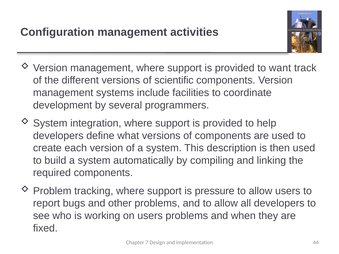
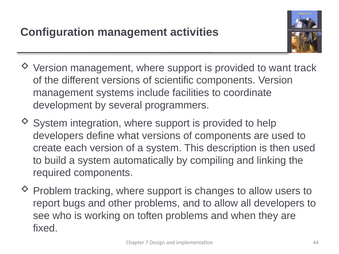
pressure: pressure -> changes
on users: users -> toften
